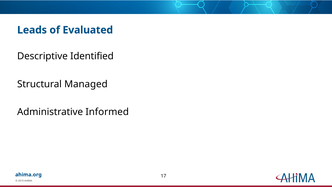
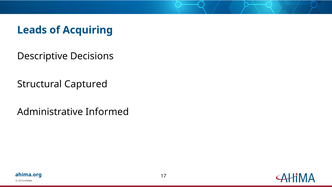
Evaluated: Evaluated -> Acquiring
Identified: Identified -> Decisions
Managed: Managed -> Captured
